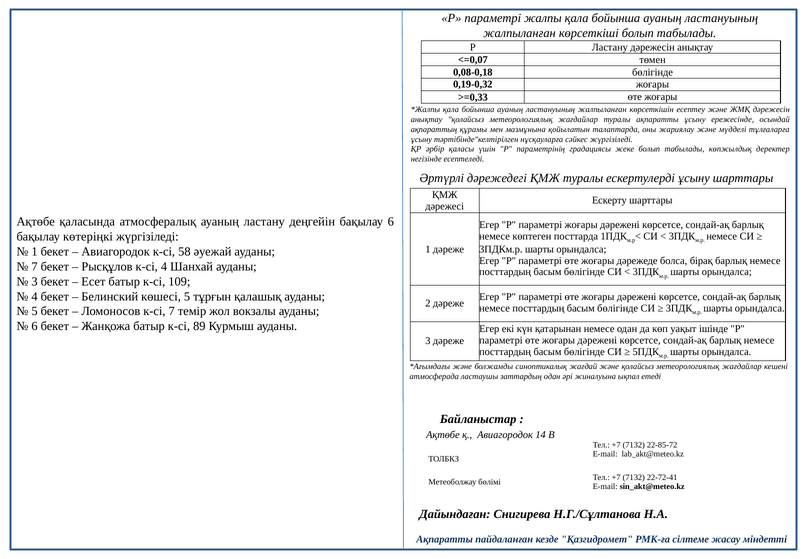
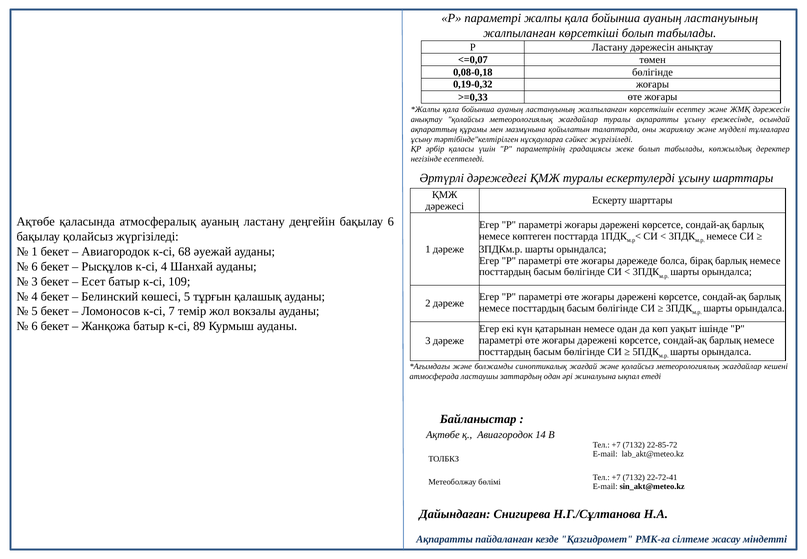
бақылау көтеріңкі: көтеріңкі -> қолайсыз
58: 58 -> 68
7 at (35, 266): 7 -> 6
